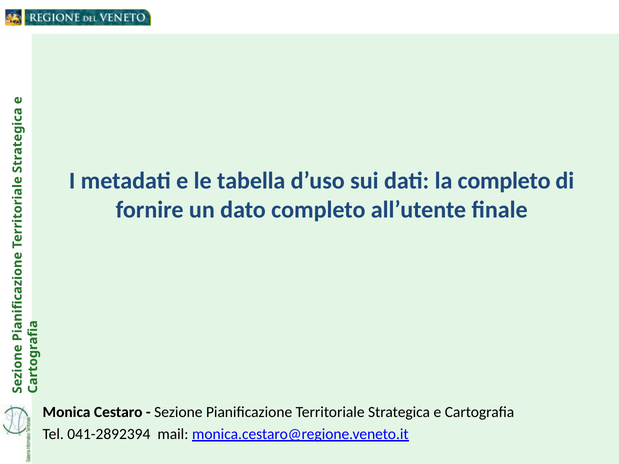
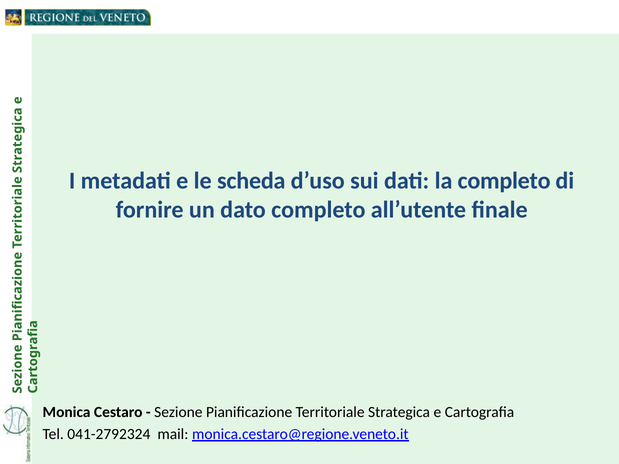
tabella: tabella -> scheda
041-2892394: 041-2892394 -> 041-2792324
